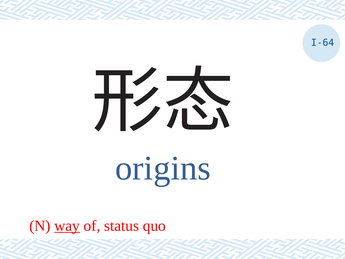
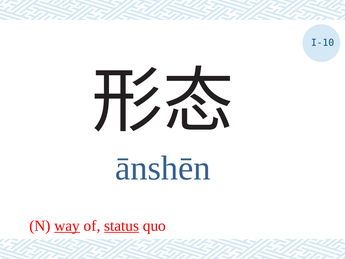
I-64: I-64 -> I-10
origins: origins -> ānshēn
status underline: none -> present
